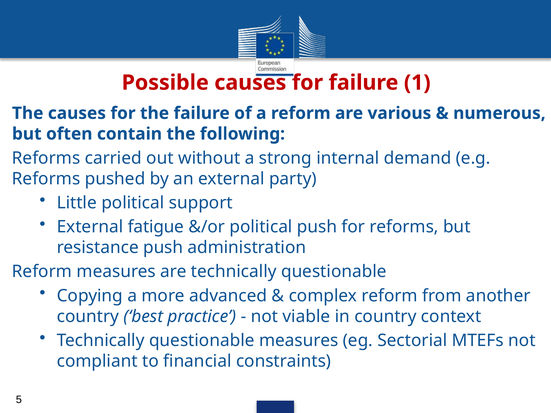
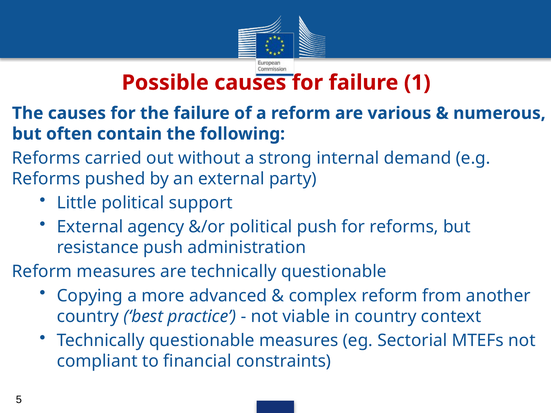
fatigue: fatigue -> agency
